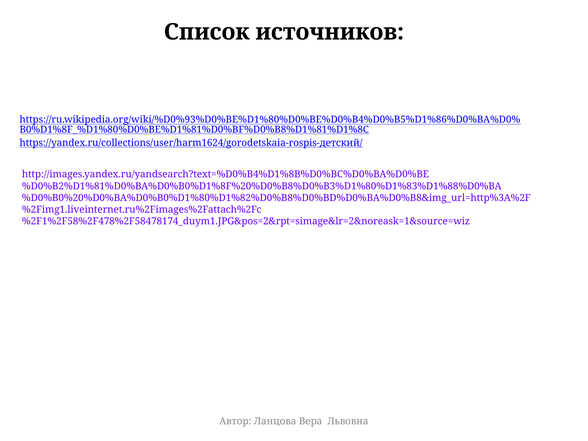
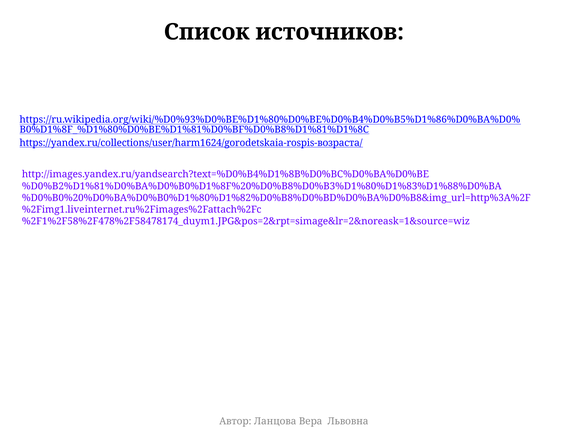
https://yandex.ru/collections/user/harm1624/gorodetskaia-rospis-детский/: https://yandex.ru/collections/user/harm1624/gorodetskaia-rospis-детский/ -> https://yandex.ru/collections/user/harm1624/gorodetskaia-rospis-возраста/
